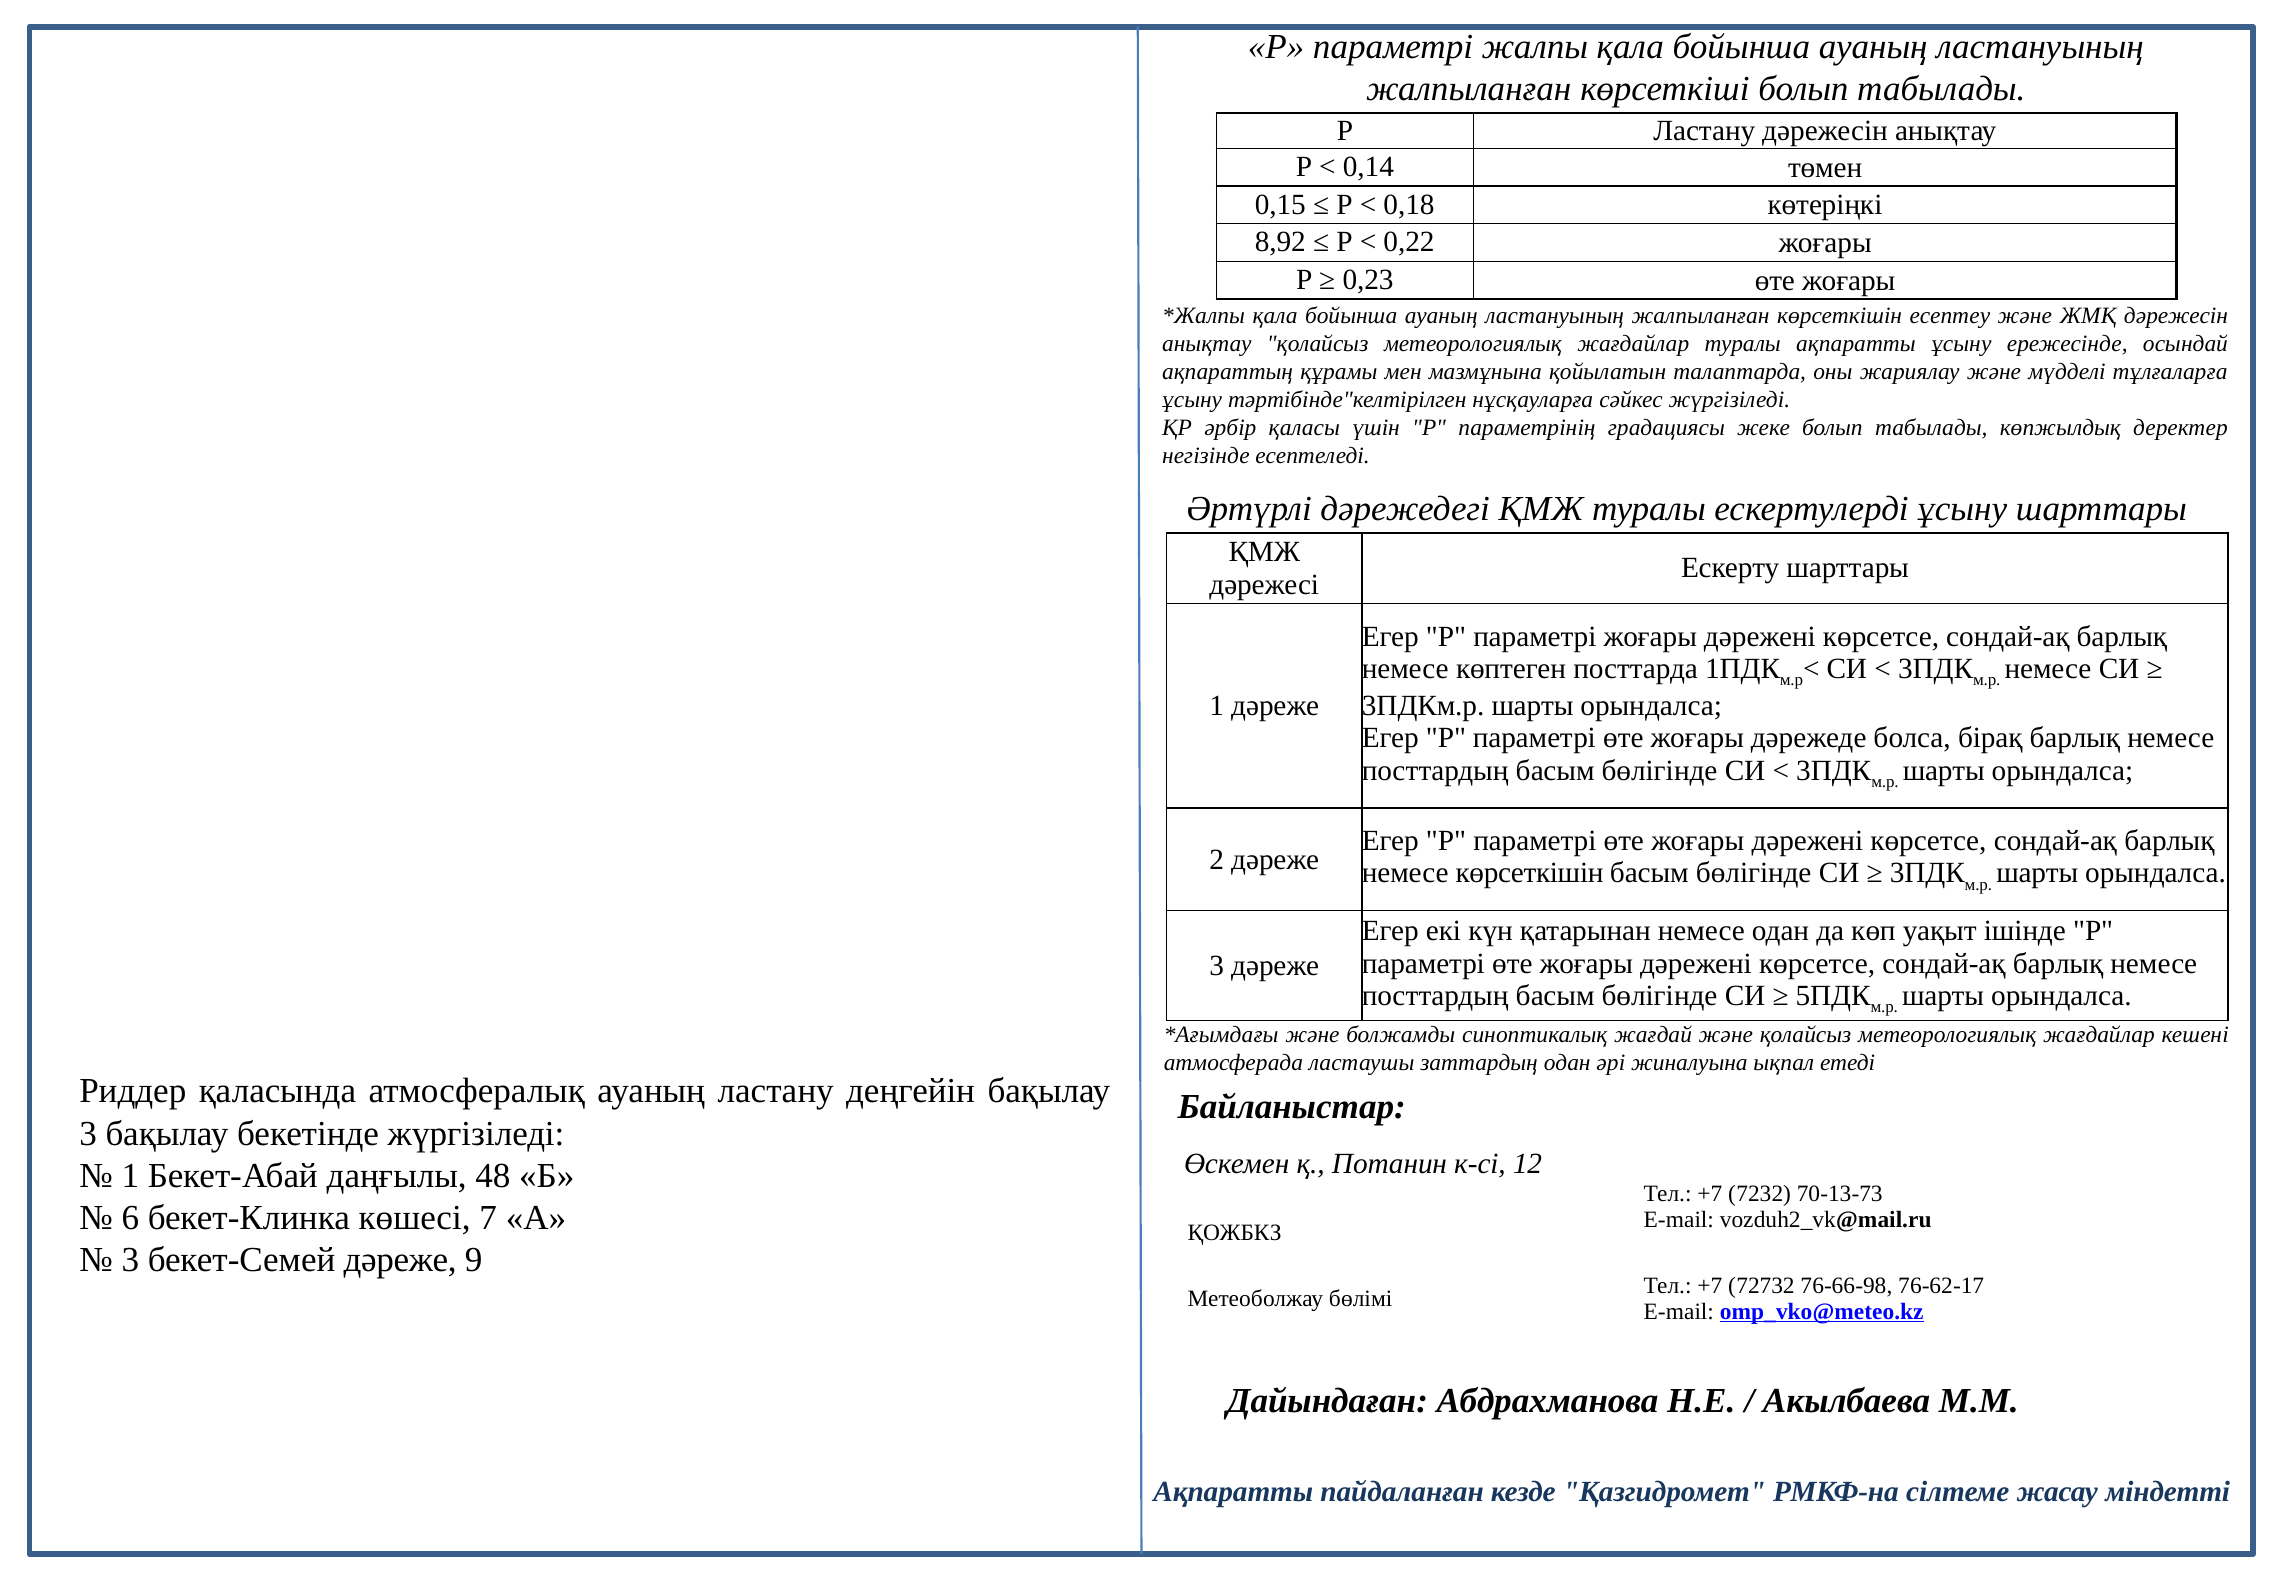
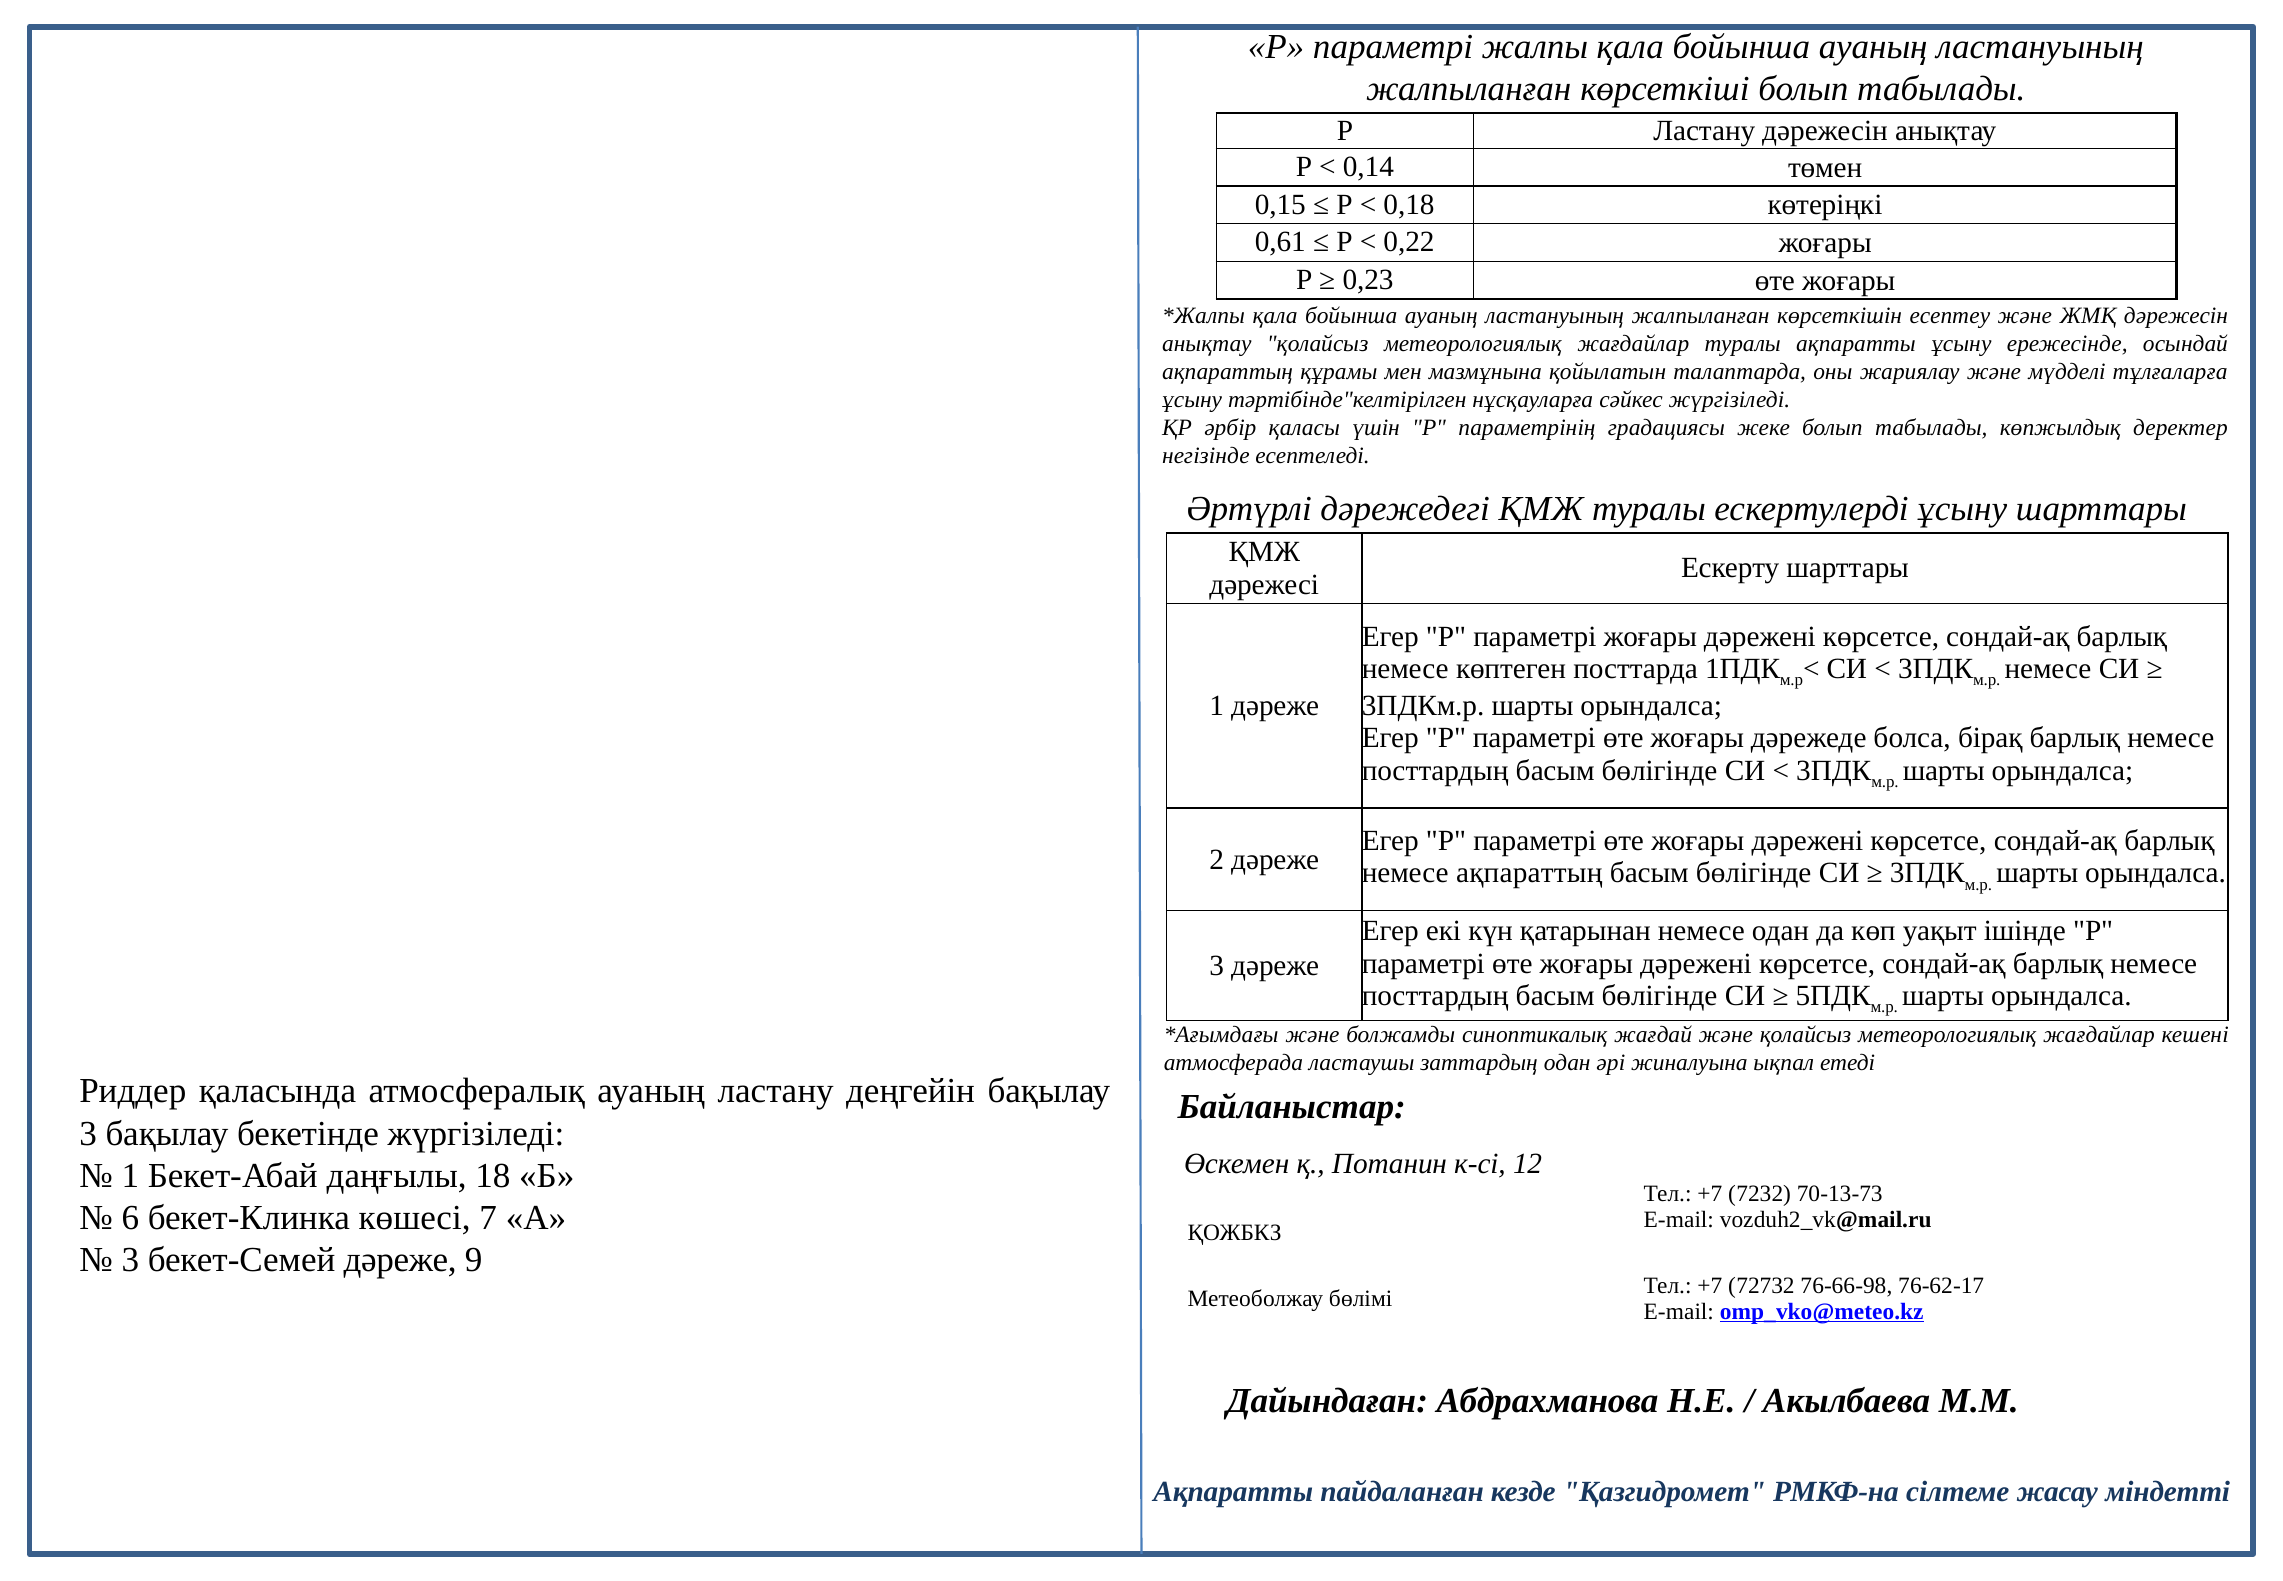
8,92: 8,92 -> 0,61
немесе көрсеткішін: көрсеткішін -> ақпараттың
48: 48 -> 18
